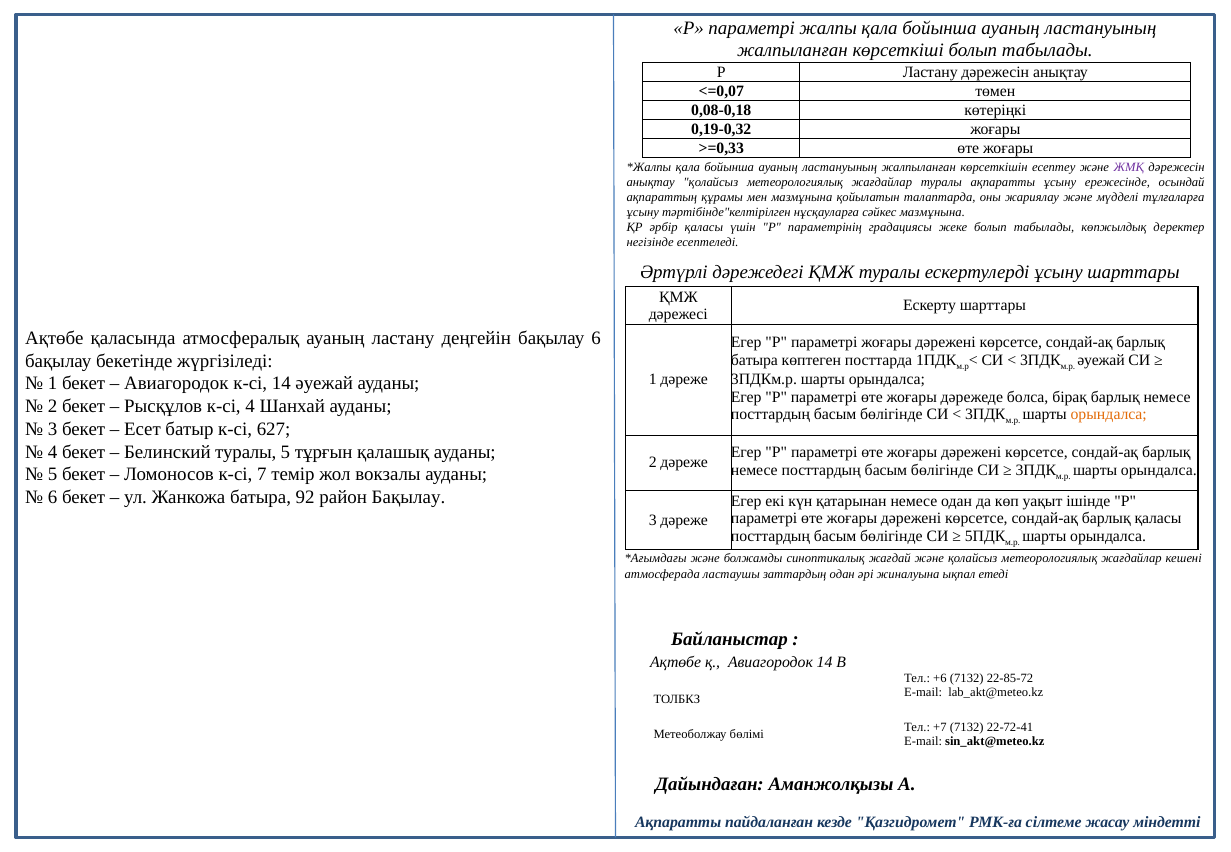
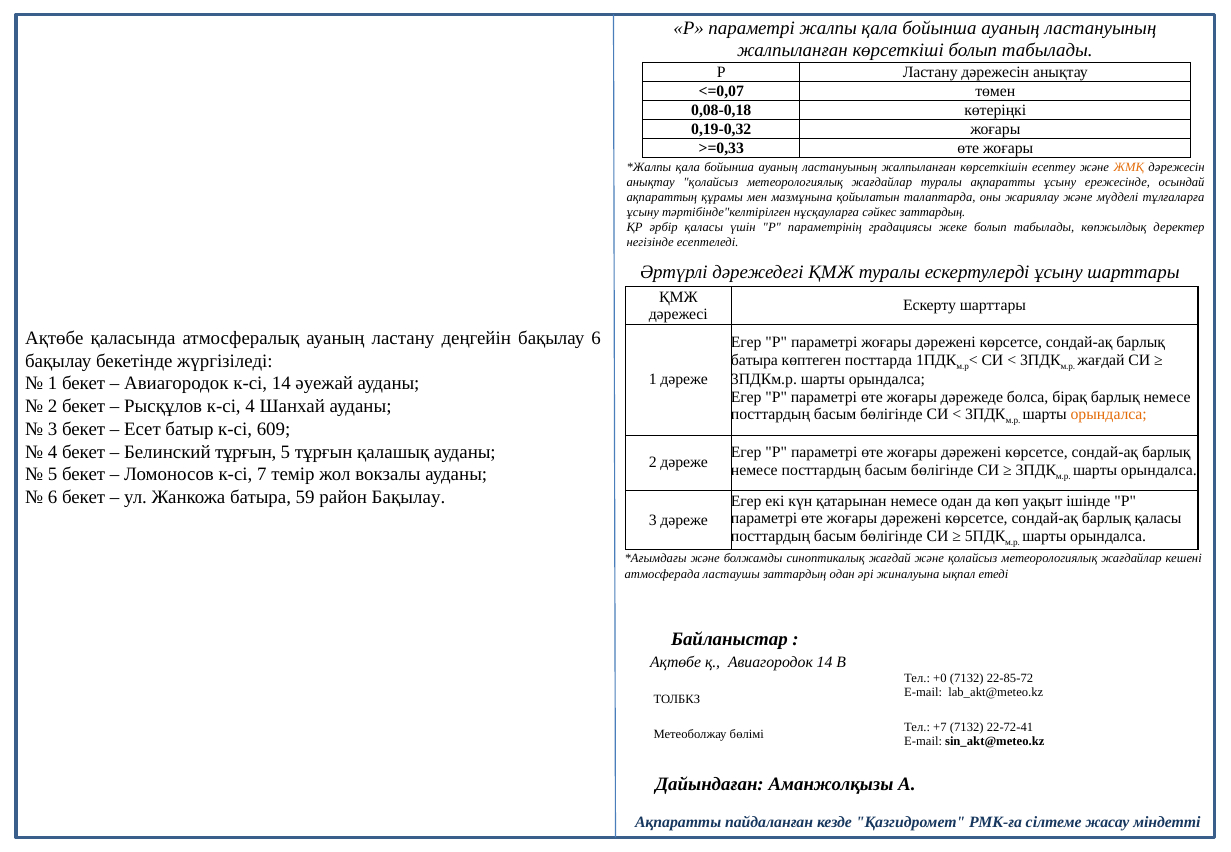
ЖМҚ colour: purple -> orange
сәйкес мазмұнына: мазмұнына -> заттардың
әуежай at (1101, 360): әуежай -> жағдай
627: 627 -> 609
Белинский туралы: туралы -> тұрғын
92: 92 -> 59
+6: +6 -> +0
